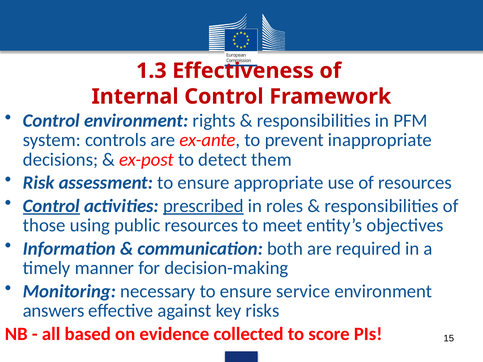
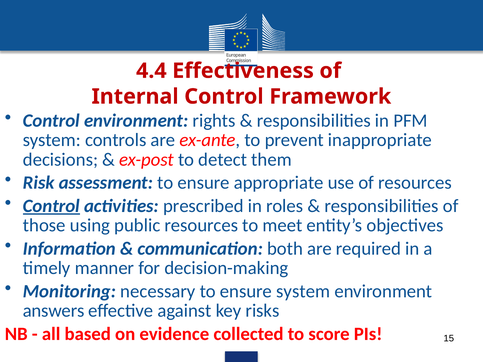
1.3: 1.3 -> 4.4
prescribed underline: present -> none
ensure service: service -> system
